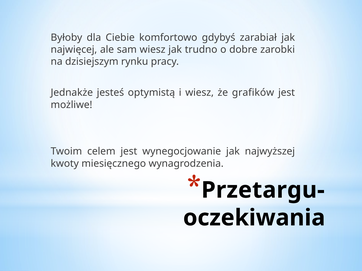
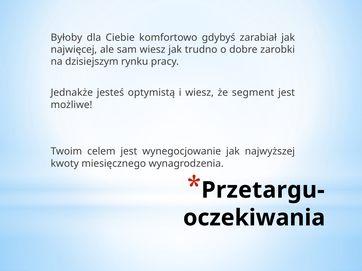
grafików: grafików -> segment
